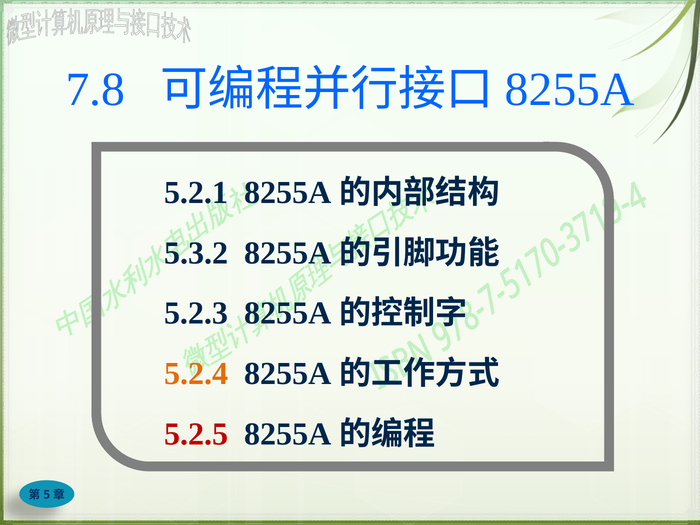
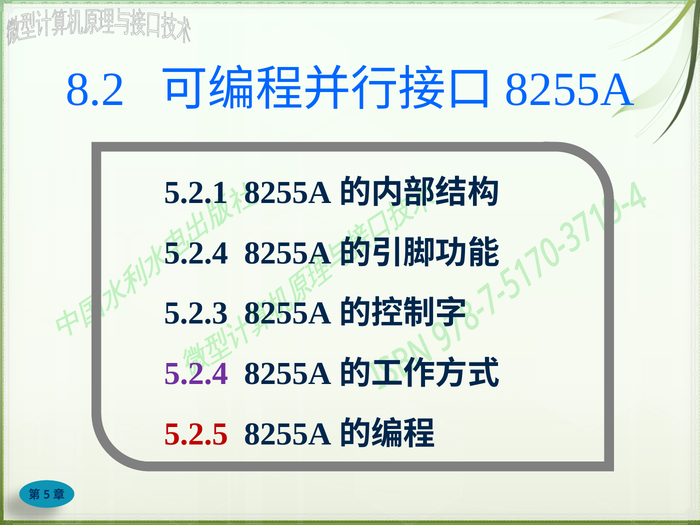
7.8: 7.8 -> 8.2
5.3.2 at (196, 253): 5.3.2 -> 5.2.4
5.2.4 at (196, 374) colour: orange -> purple
